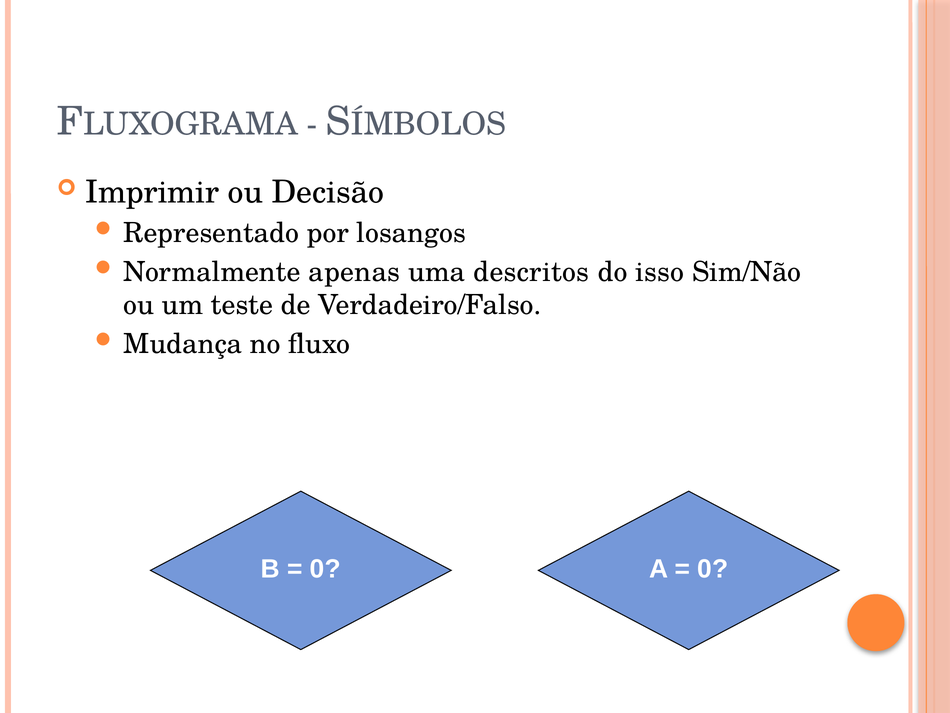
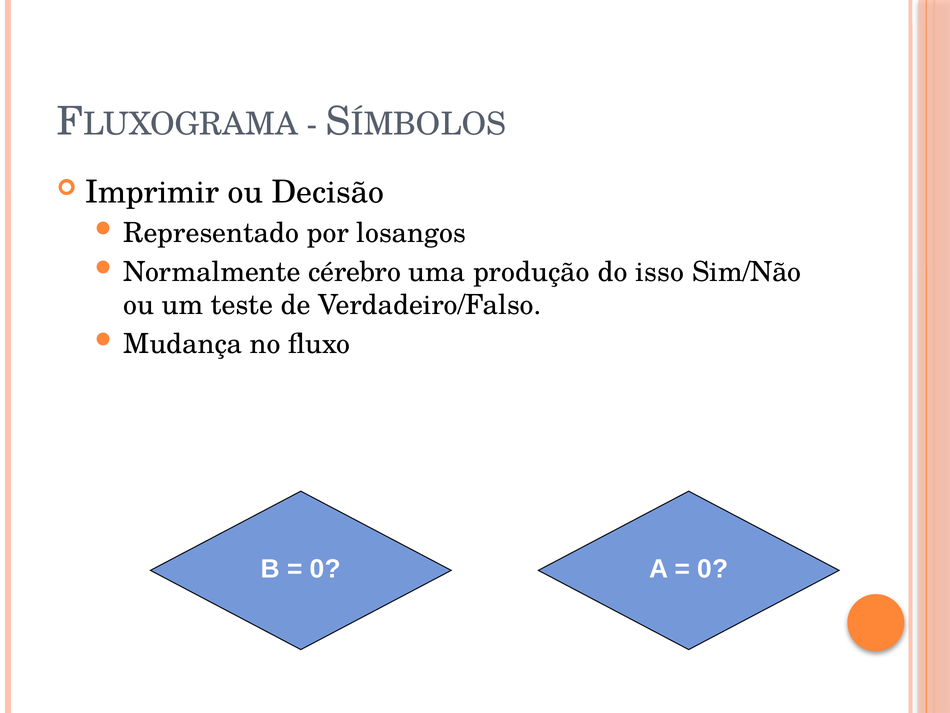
apenas: apenas -> cérebro
descritos: descritos -> produção
